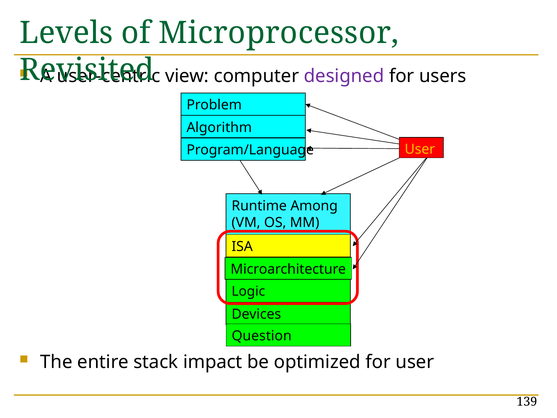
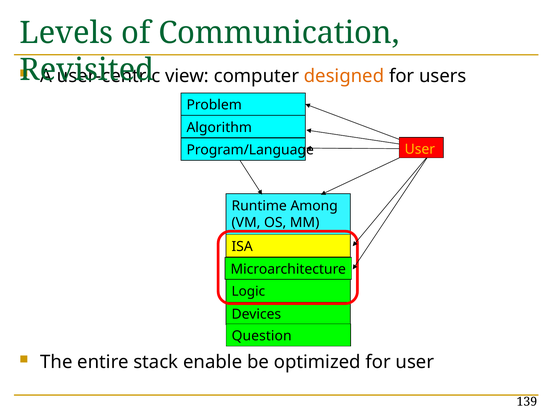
Microprocessor: Microprocessor -> Communication
designed colour: purple -> orange
impact: impact -> enable
